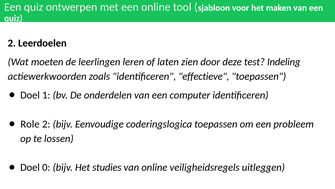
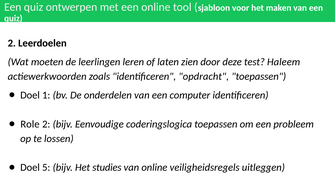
Indeling: Indeling -> Haleem
effectieve: effectieve -> opdracht
0: 0 -> 5
